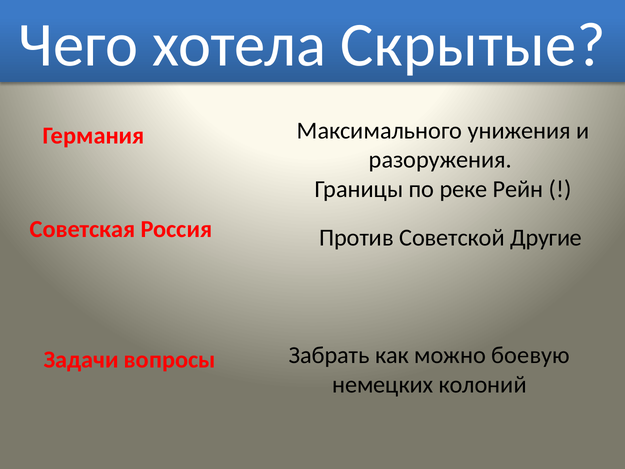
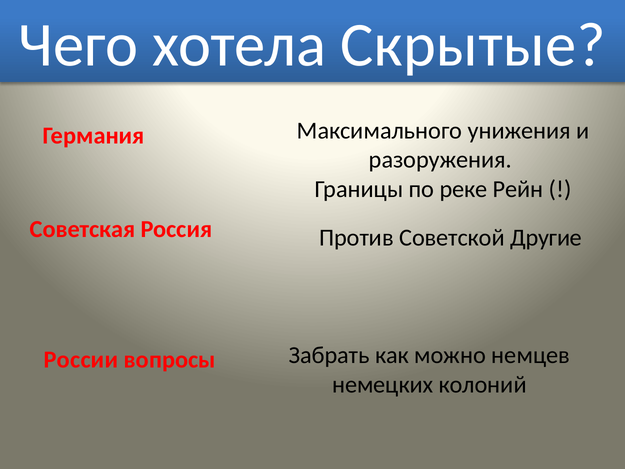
боевую: боевую -> немцев
Задачи: Задачи -> России
